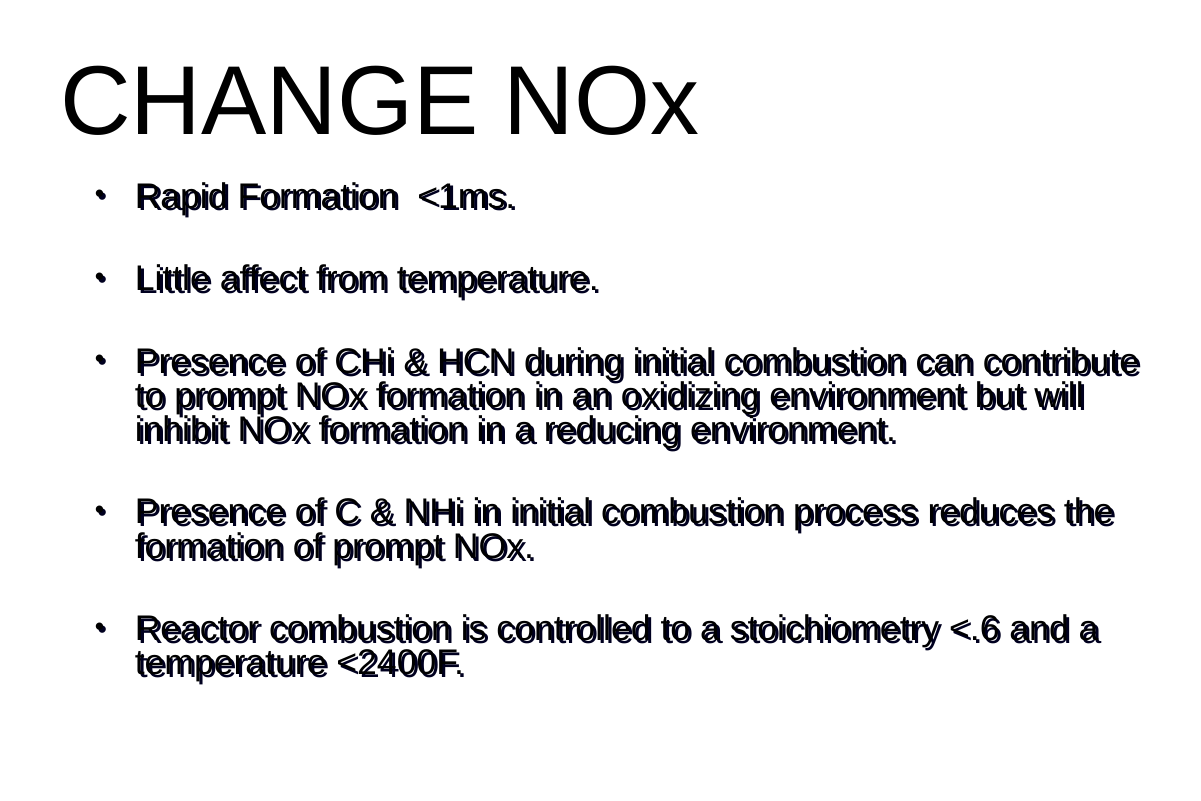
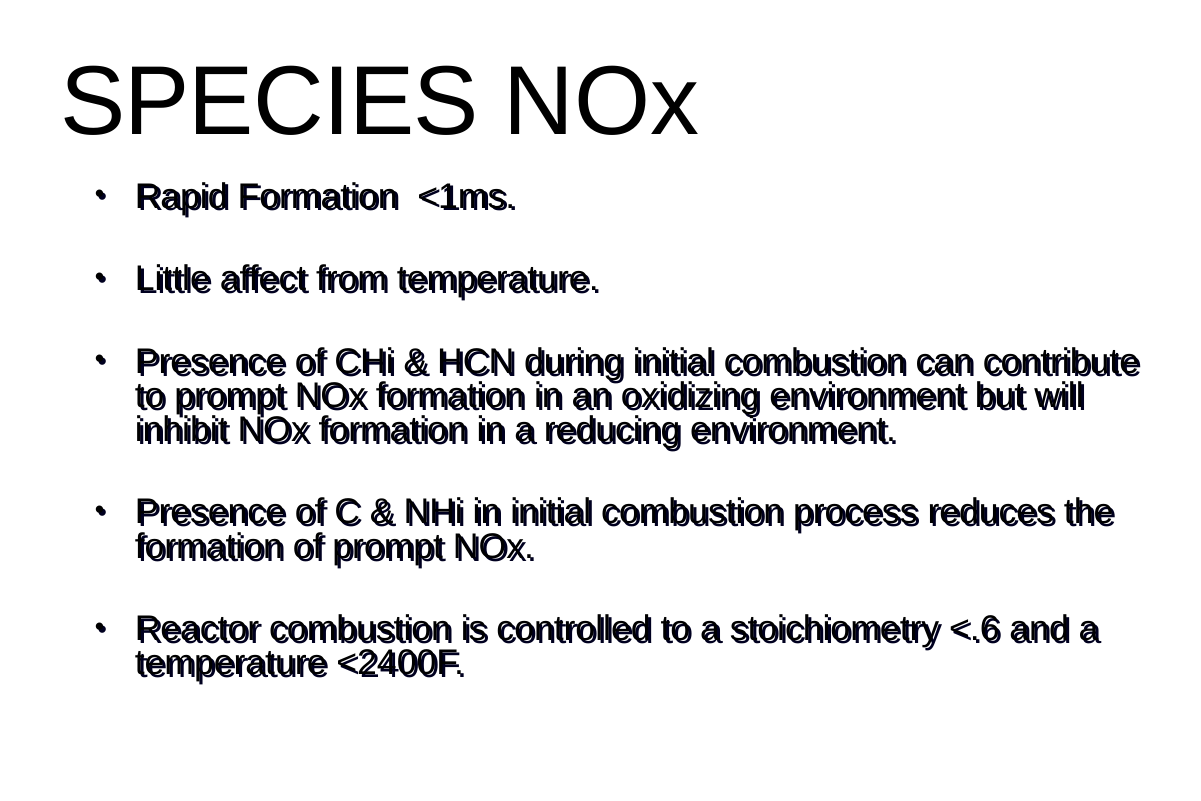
CHANGE: CHANGE -> SPECIES
